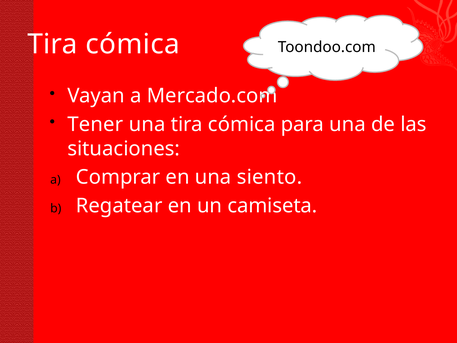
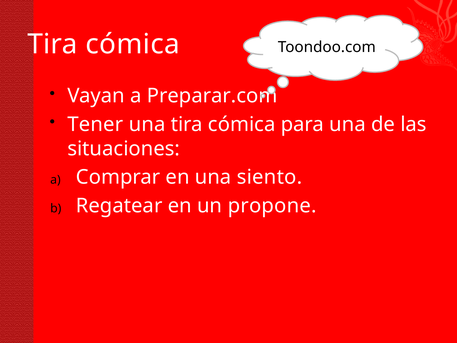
Mercado.com: Mercado.com -> Preparar.com
camiseta: camiseta -> propone
